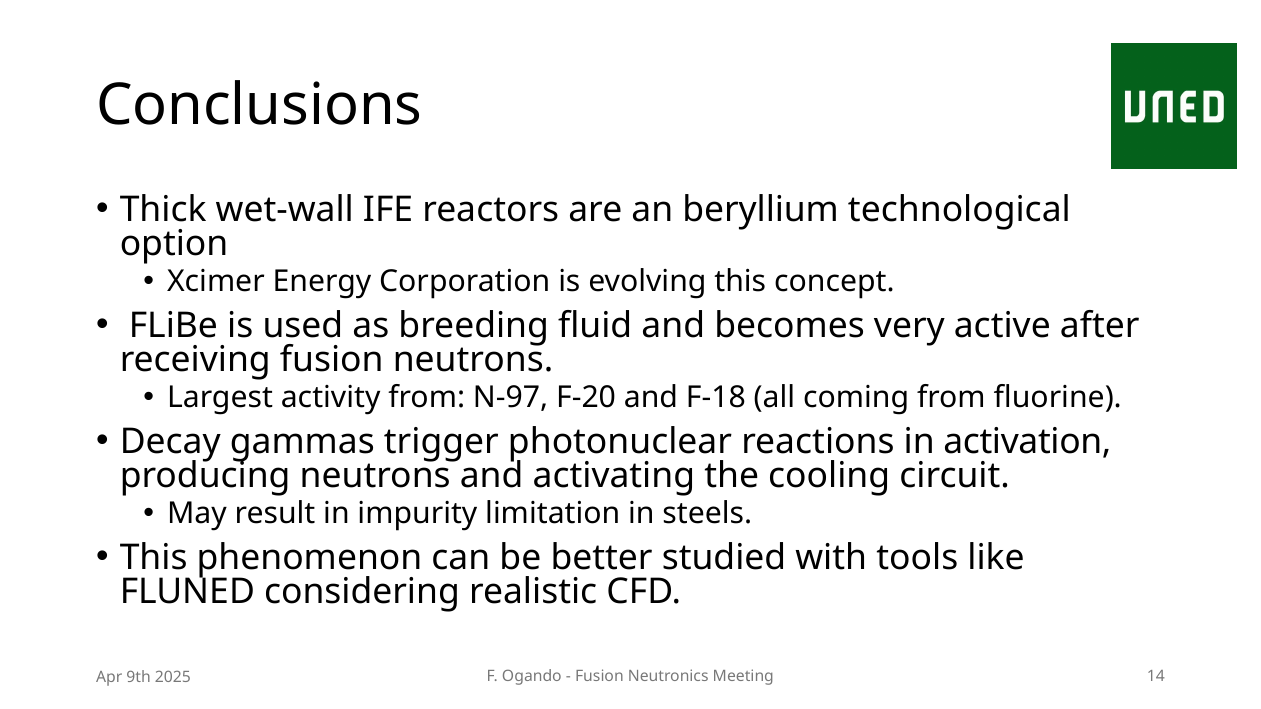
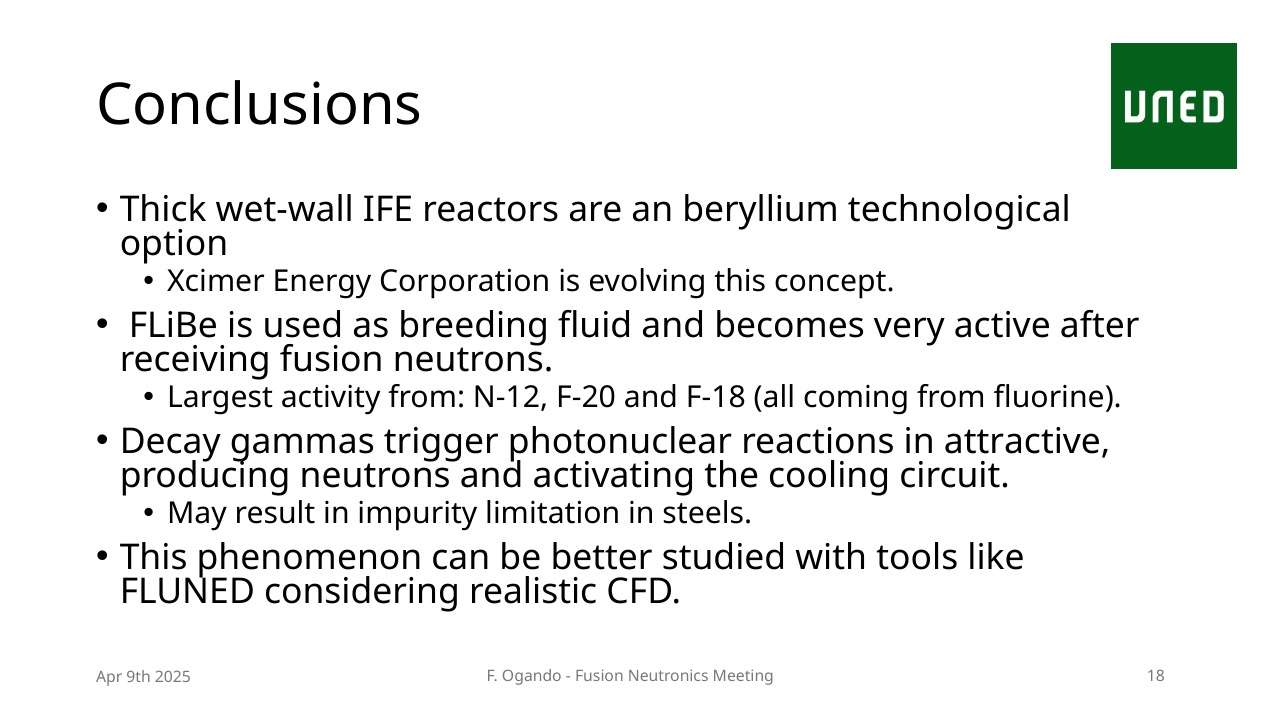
N-97: N-97 -> N-12
activation: activation -> attractive
14: 14 -> 18
